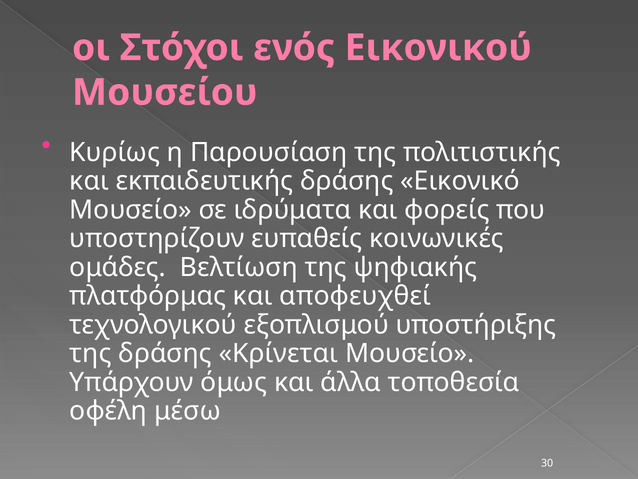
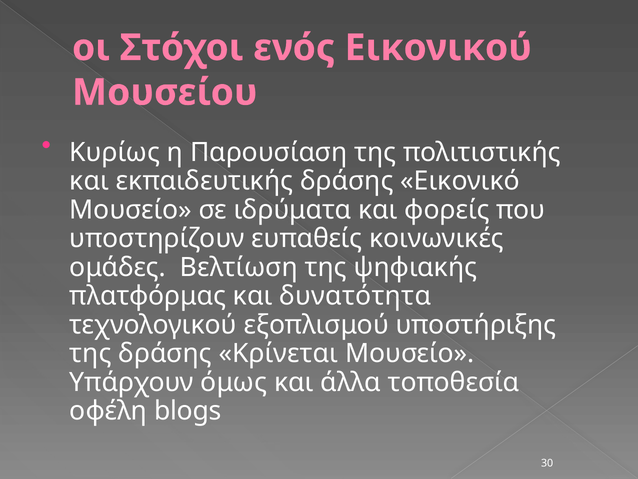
αποφευχθεί: αποφευχθεί -> δυνατότητα
μέσω: μέσω -> blogs
